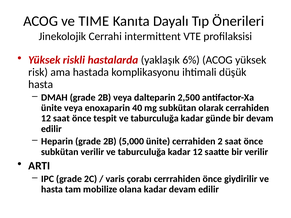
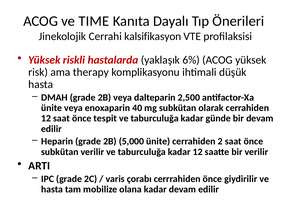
intermittent: intermittent -> kalsifikasyon
hastada: hastada -> therapy
